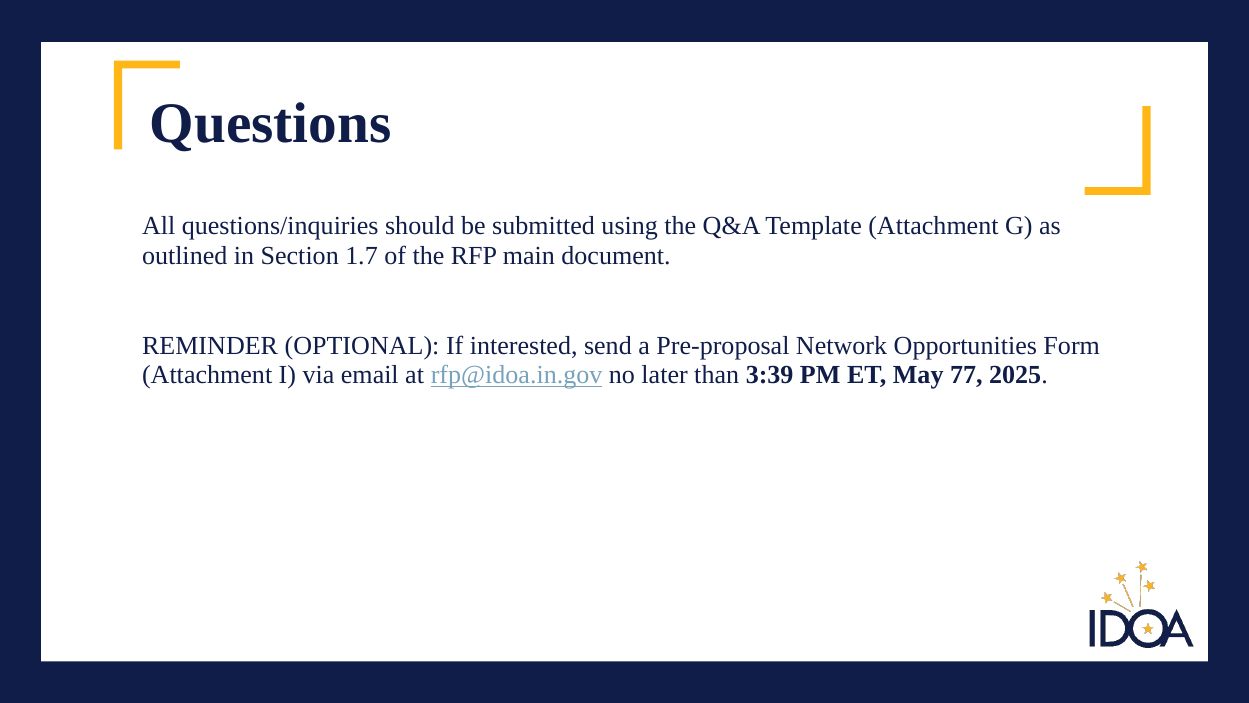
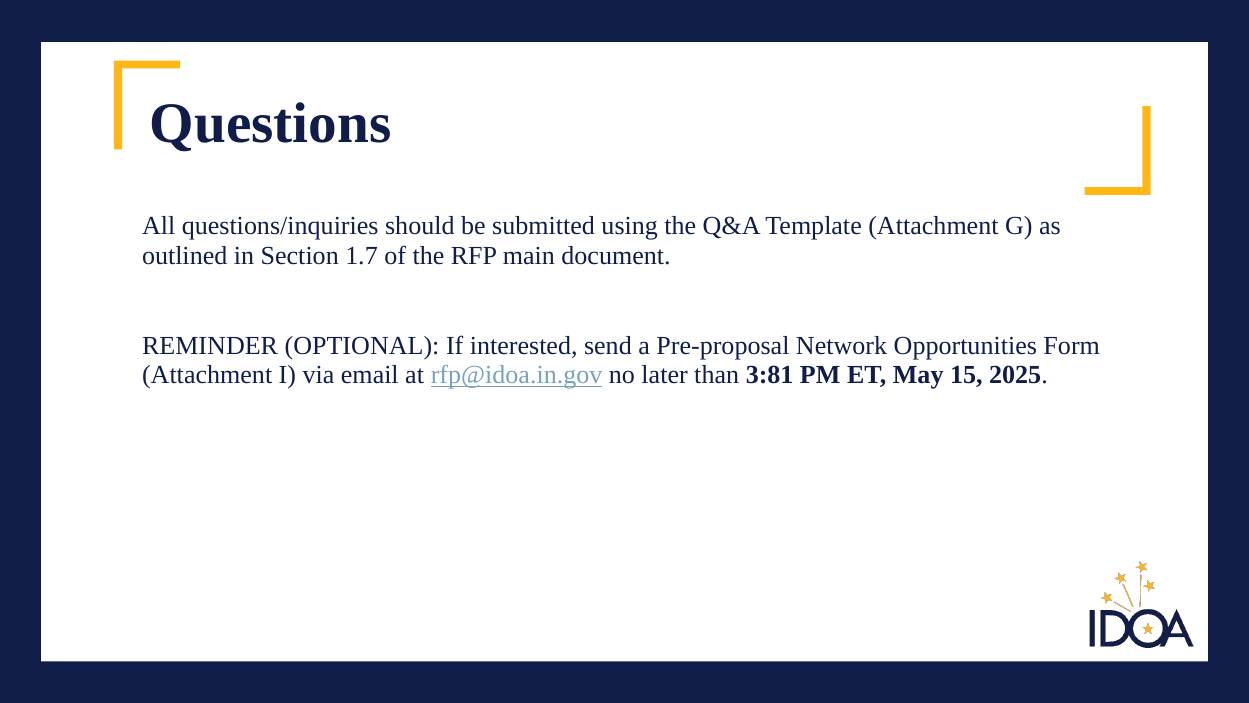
3:39: 3:39 -> 3:81
77: 77 -> 15
